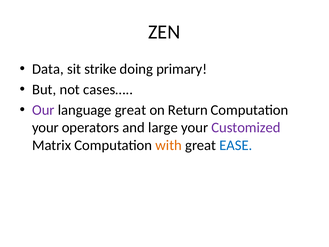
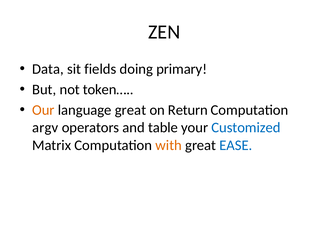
strike: strike -> fields
cases…: cases… -> token…
Our colour: purple -> orange
your at (45, 128): your -> argv
large: large -> table
Customized colour: purple -> blue
